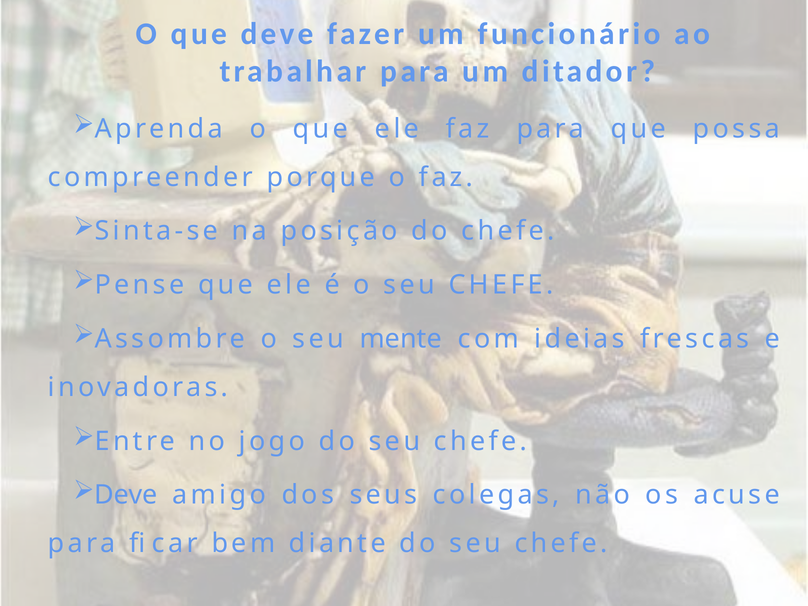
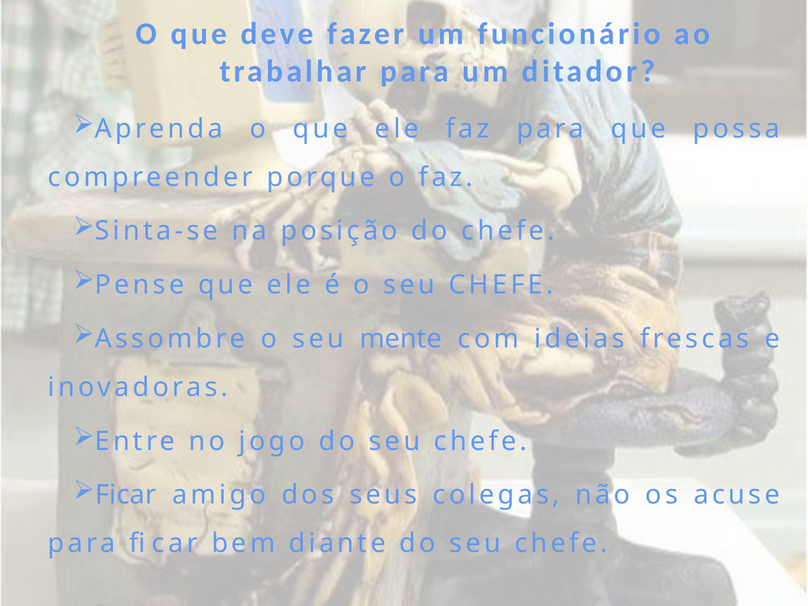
Deve at (126, 495): Deve -> Ficar
